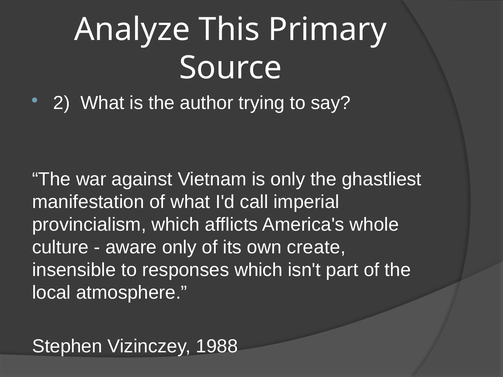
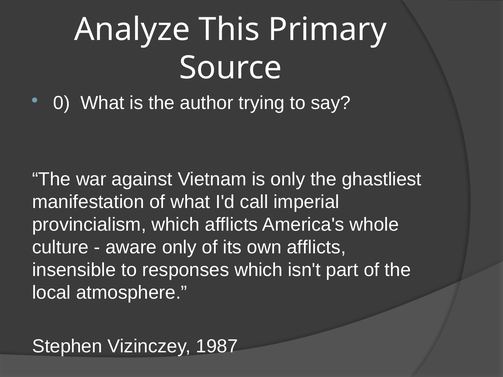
2: 2 -> 0
own create: create -> afflicts
1988: 1988 -> 1987
